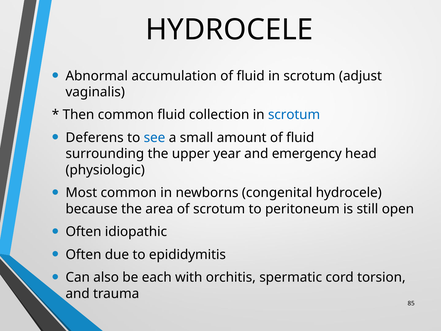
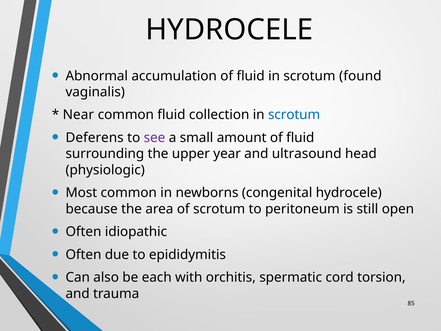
adjust: adjust -> found
Then: Then -> Near
see colour: blue -> purple
emergency: emergency -> ultrasound
